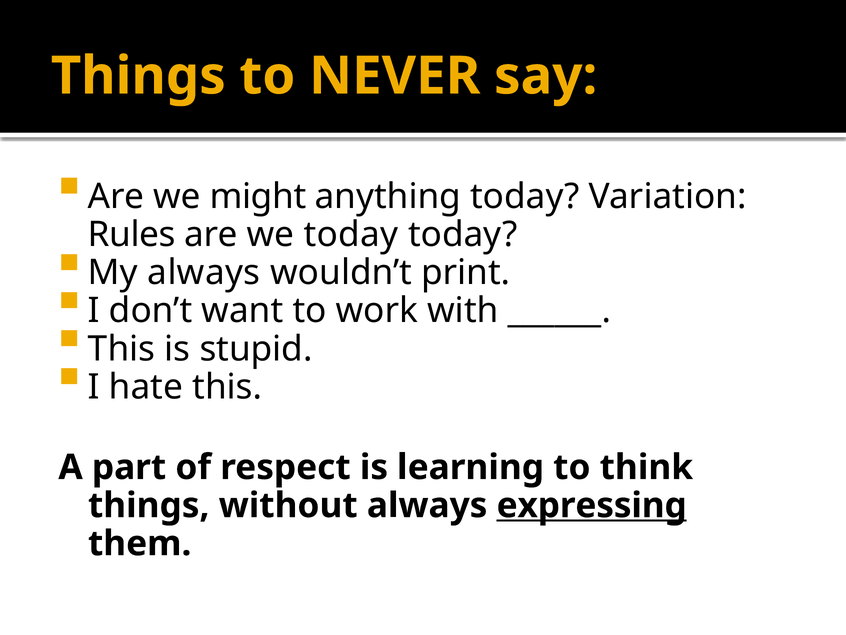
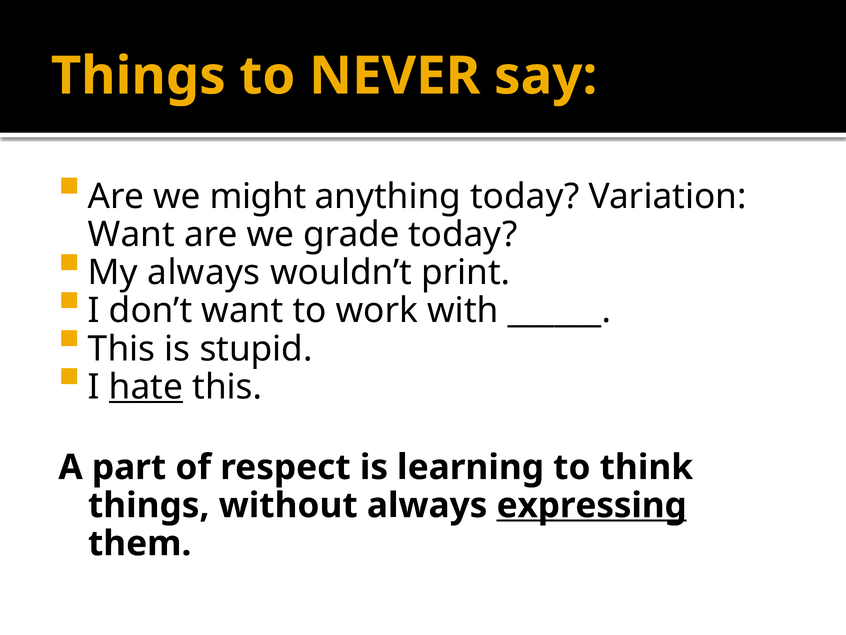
Rules at (132, 234): Rules -> Want
we today: today -> grade
hate underline: none -> present
